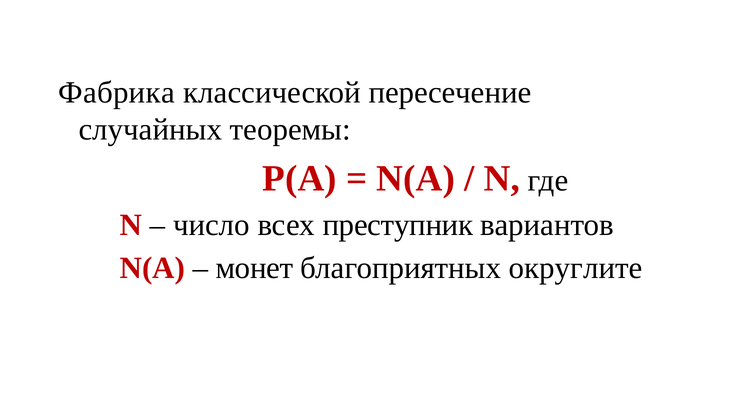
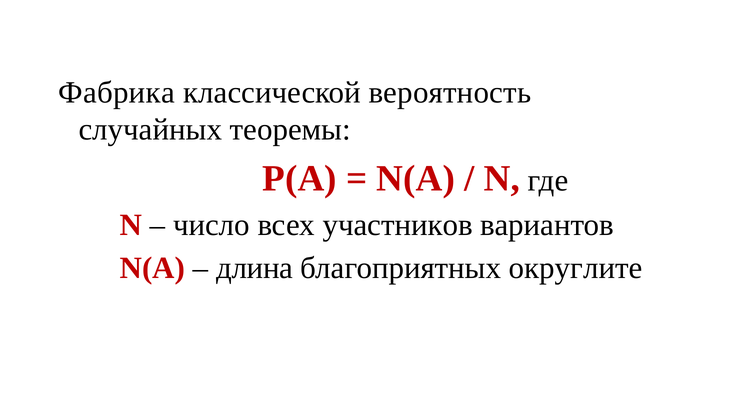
пересечение: пересечение -> вероятность
преступник: преступник -> участников
монет: монет -> длина
